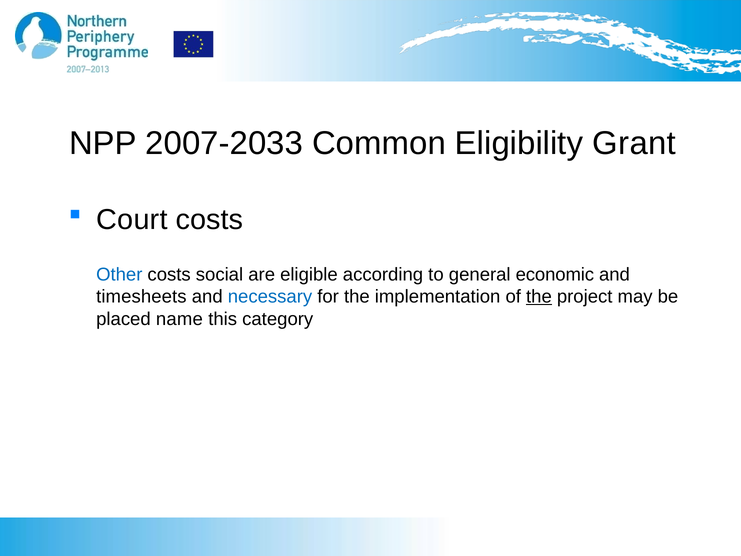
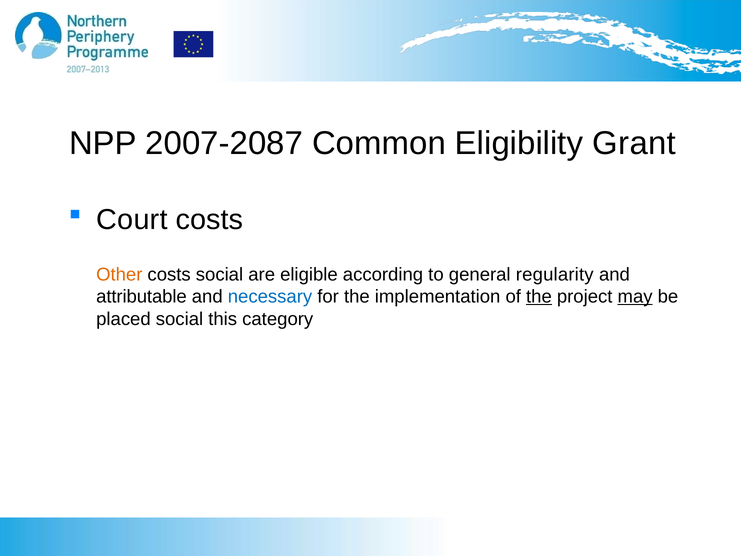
2007-2033: 2007-2033 -> 2007-2087
Other colour: blue -> orange
economic: economic -> regularity
timesheets: timesheets -> attributable
may underline: none -> present
placed name: name -> social
